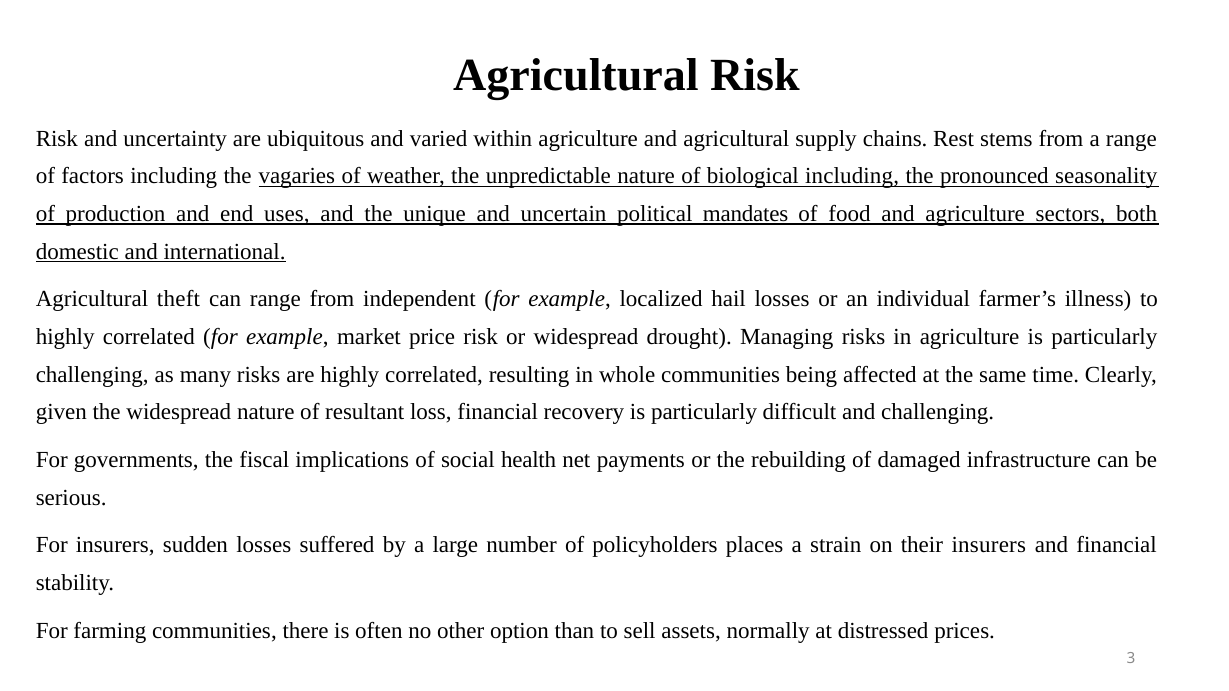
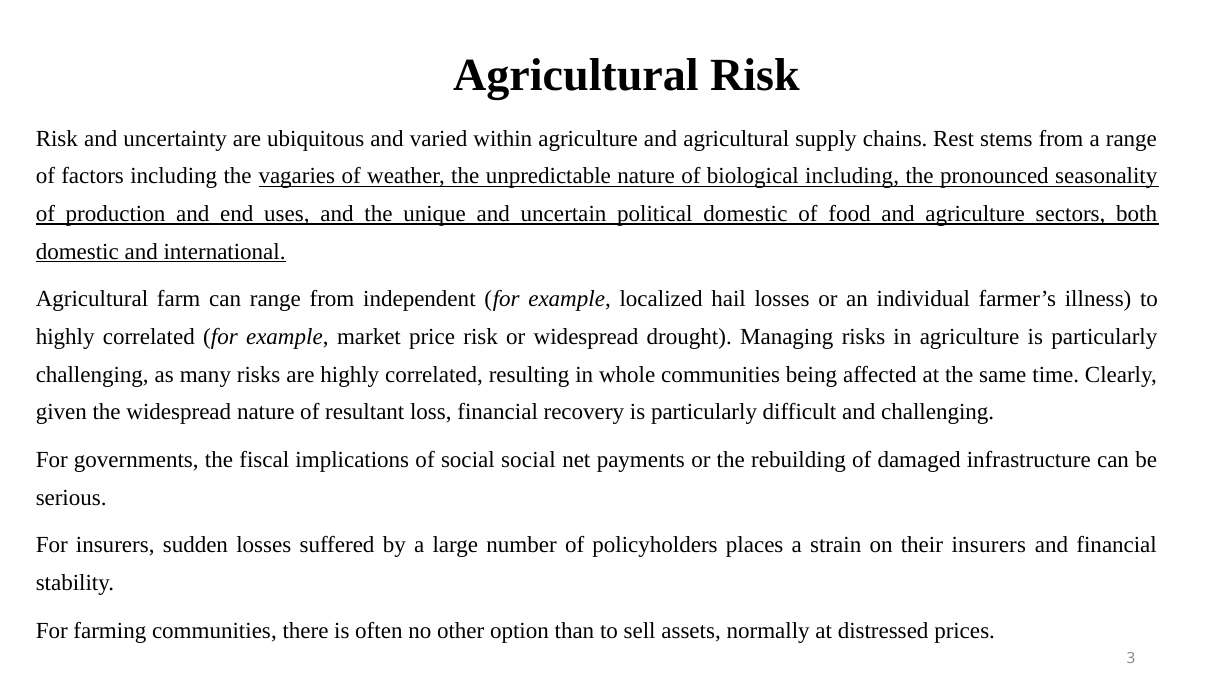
political mandates: mandates -> domestic
theft: theft -> farm
social health: health -> social
